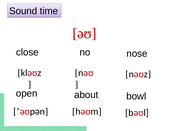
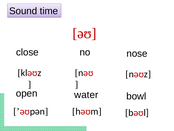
about: about -> water
